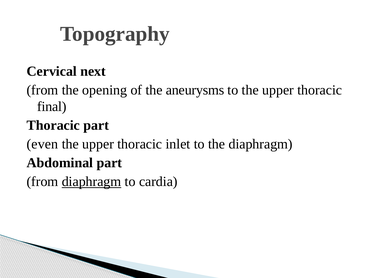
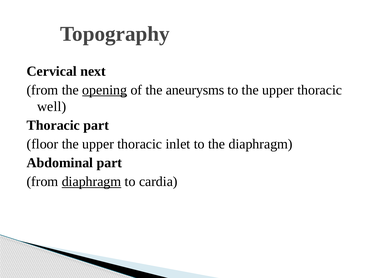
opening underline: none -> present
final: final -> well
even: even -> floor
